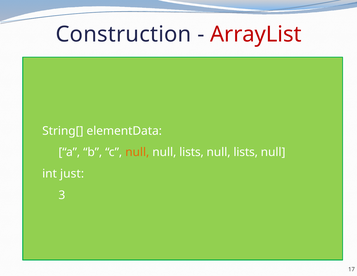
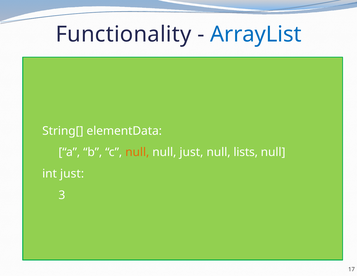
Construction: Construction -> Functionality
ArrayList colour: red -> blue
lists at (191, 152): lists -> just
